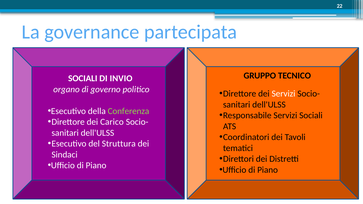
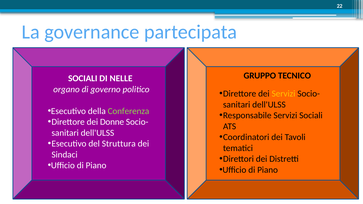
INVIO: INVIO -> NELLE
Servizi at (283, 94) colour: white -> yellow
Carico: Carico -> Donne
